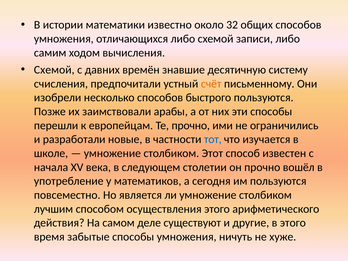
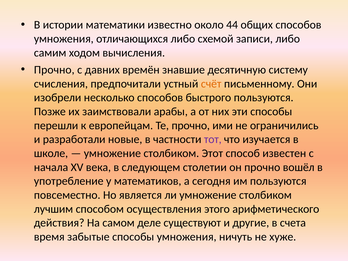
32: 32 -> 44
Схемой at (54, 70): Схемой -> Прочно
тот colour: blue -> purple
в этого: этого -> счета
